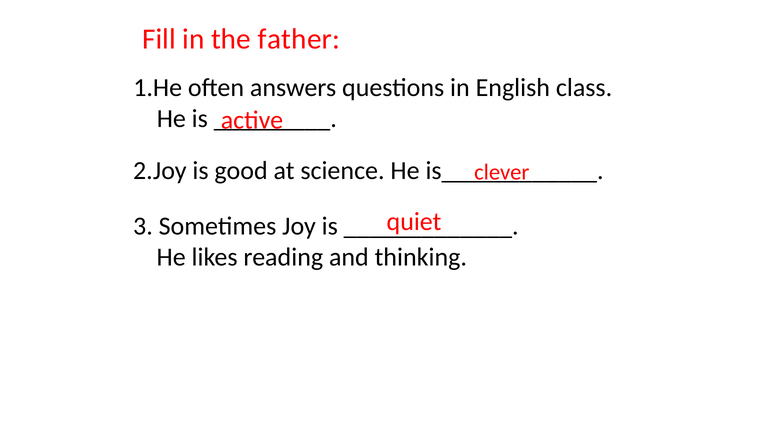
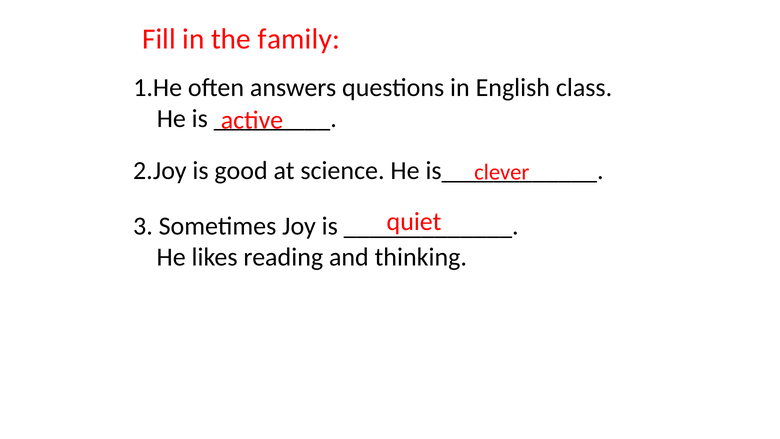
father: father -> family
